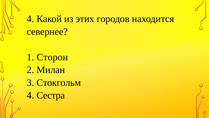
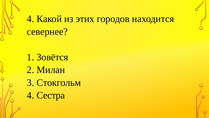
Сторон: Сторон -> Зовётся
